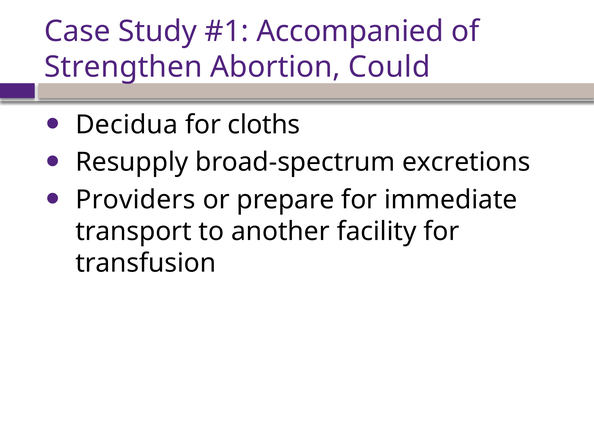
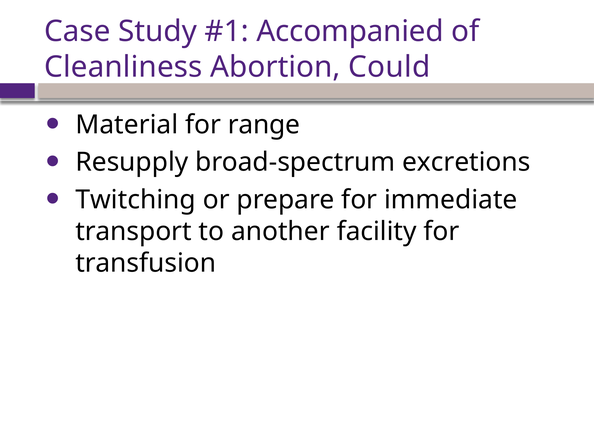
Strengthen: Strengthen -> Cleanliness
Decidua: Decidua -> Material
cloths: cloths -> range
Providers: Providers -> Twitching
